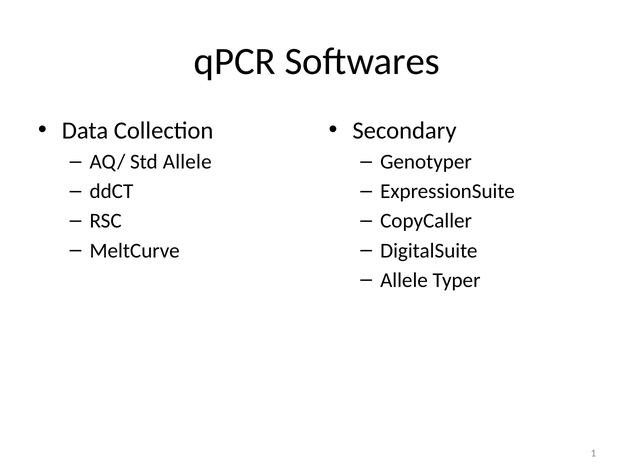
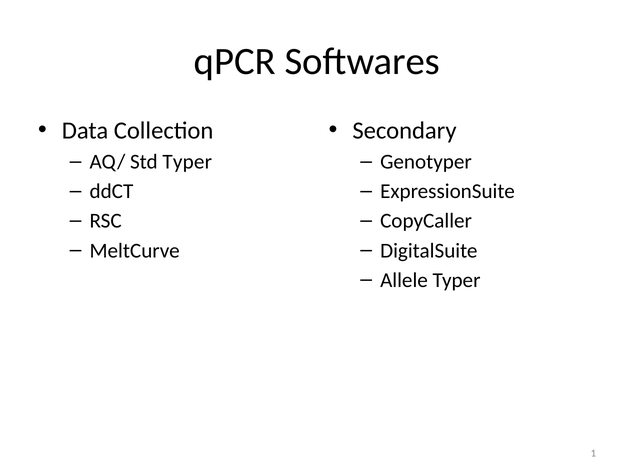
Std Allele: Allele -> Typer
